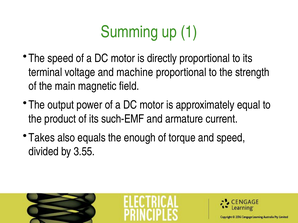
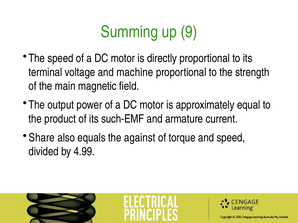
1: 1 -> 9
Takes: Takes -> Share
enough: enough -> against
3.55: 3.55 -> 4.99
